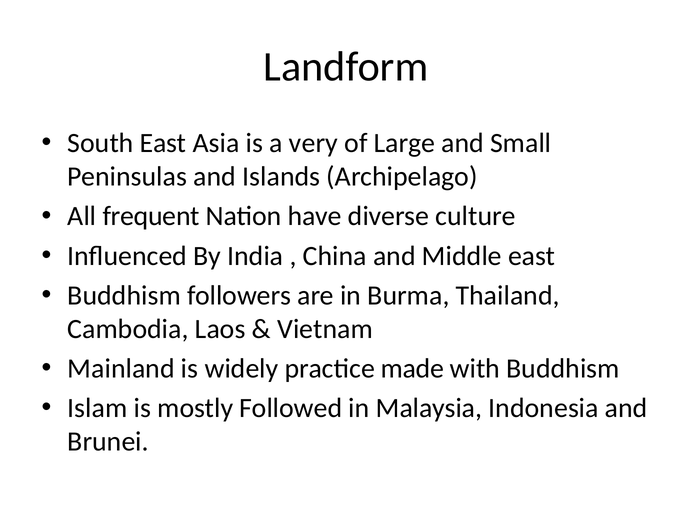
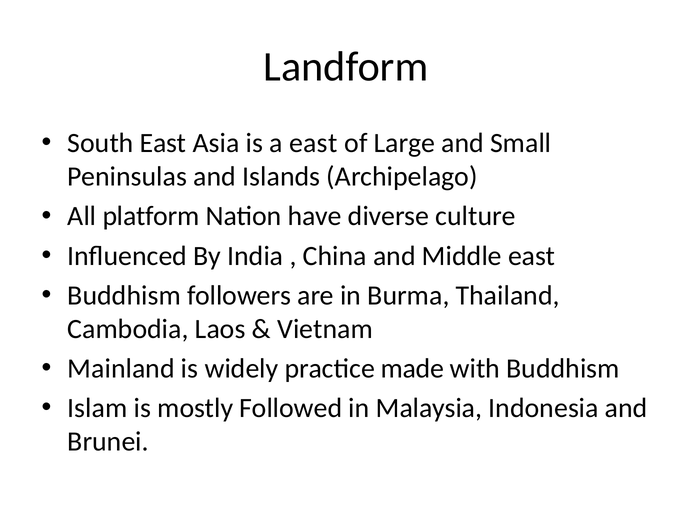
a very: very -> east
frequent: frequent -> platform
